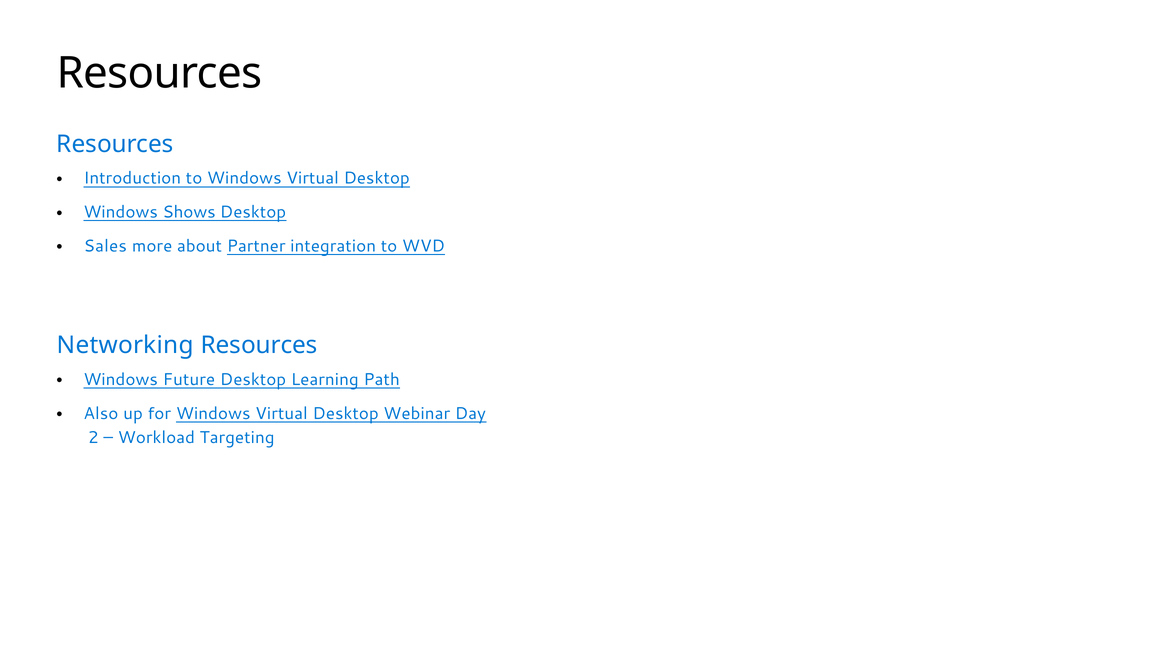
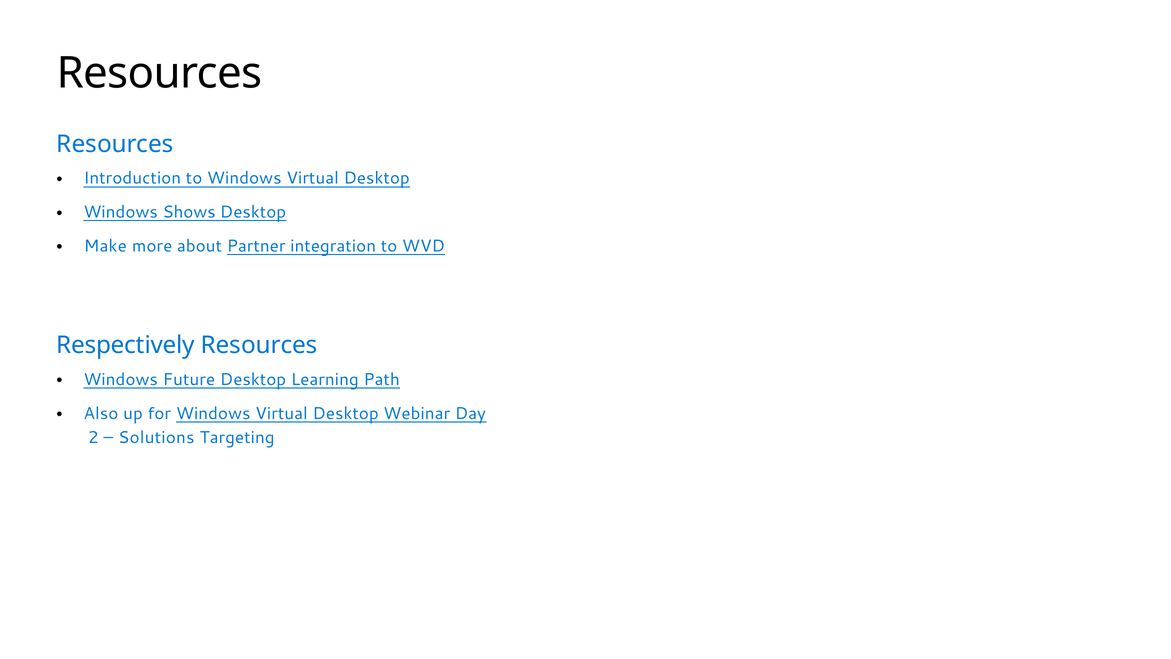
Sales: Sales -> Make
Networking: Networking -> Respectively
Workload: Workload -> Solutions
